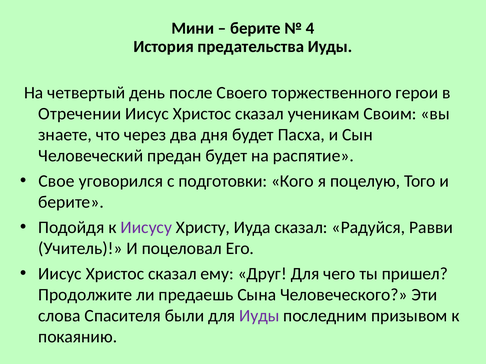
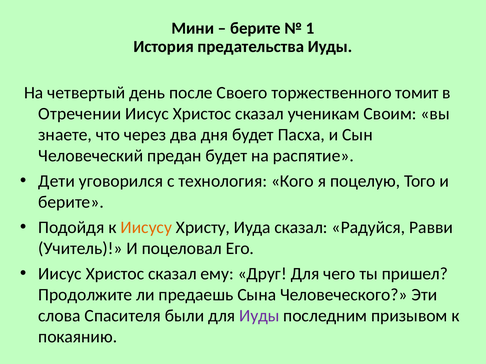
4: 4 -> 1
герои: герои -> томит
Свое: Свое -> Дети
подготовки: подготовки -> технология
Иисусу colour: purple -> orange
